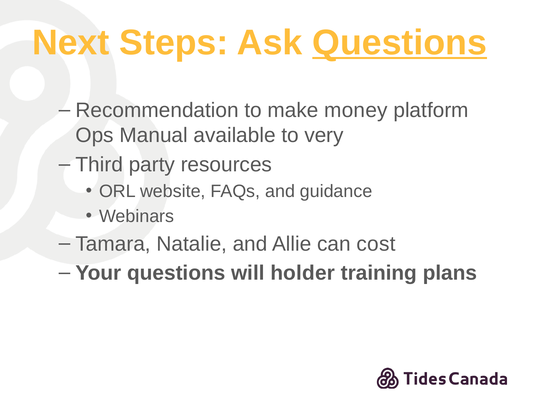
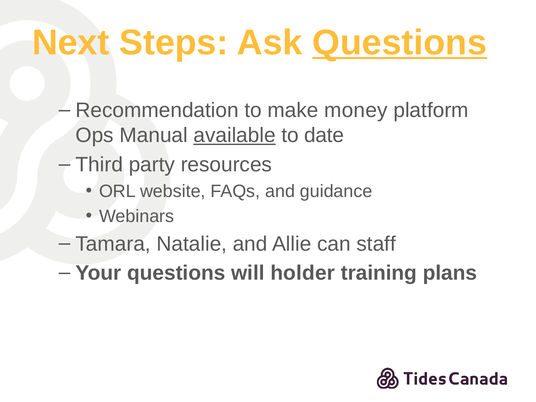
available underline: none -> present
very: very -> date
cost: cost -> staff
